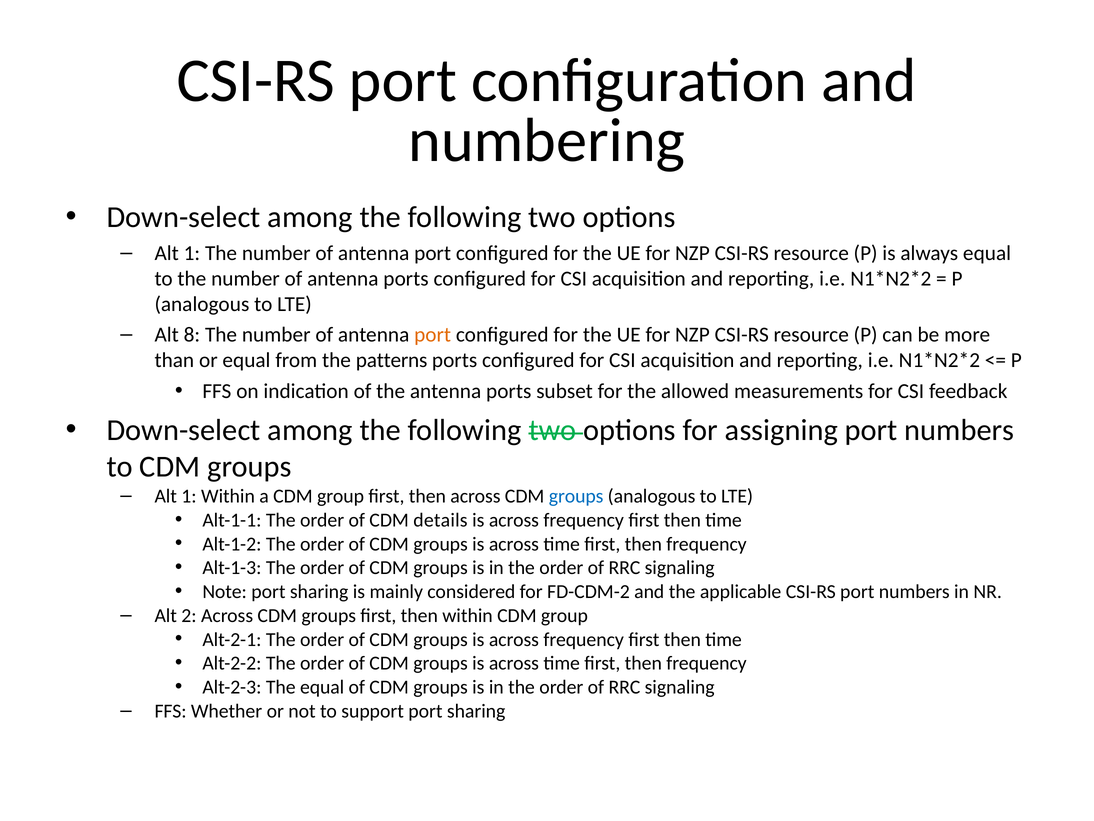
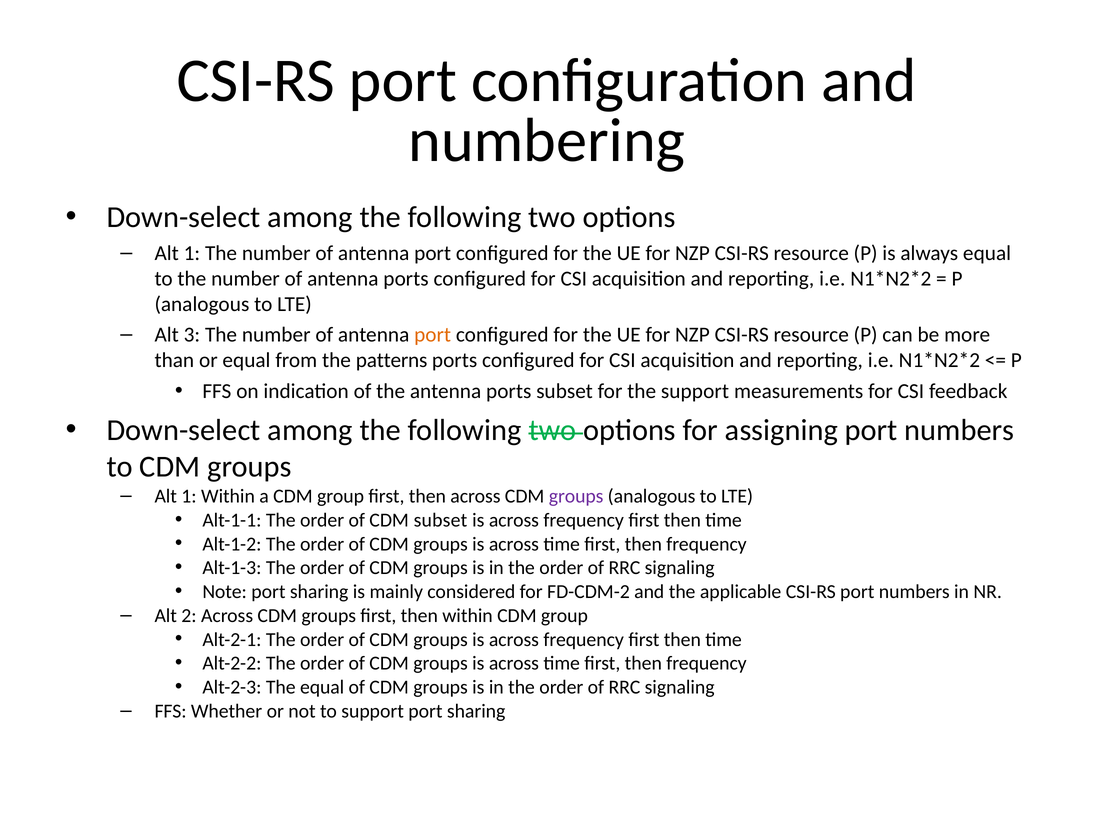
8: 8 -> 3
the allowed: allowed -> support
groups at (576, 496) colour: blue -> purple
CDM details: details -> subset
